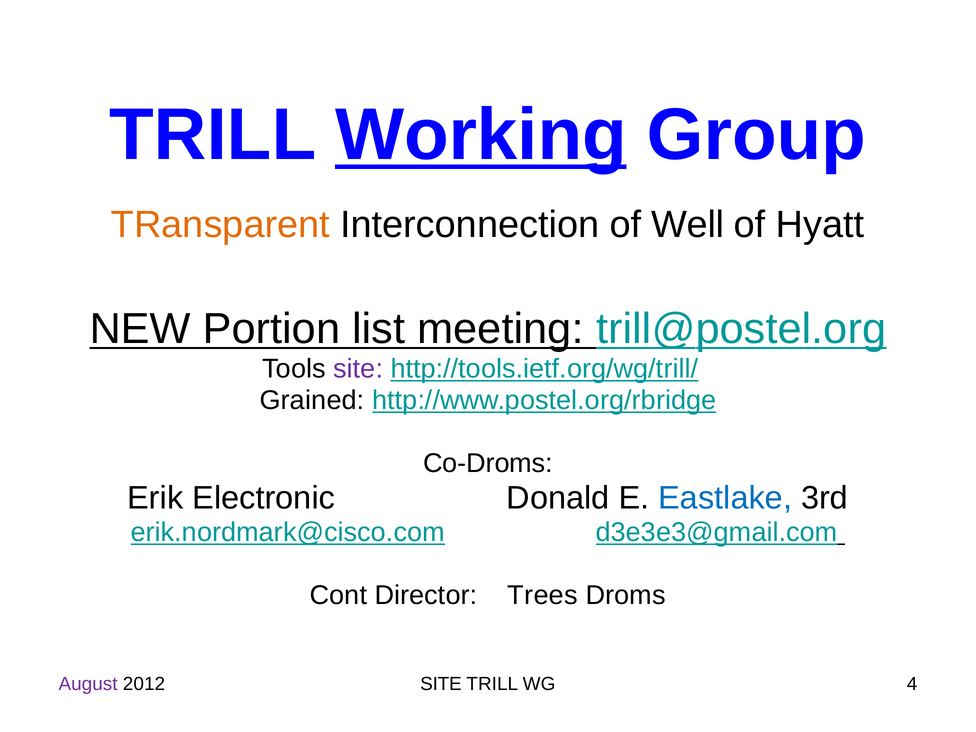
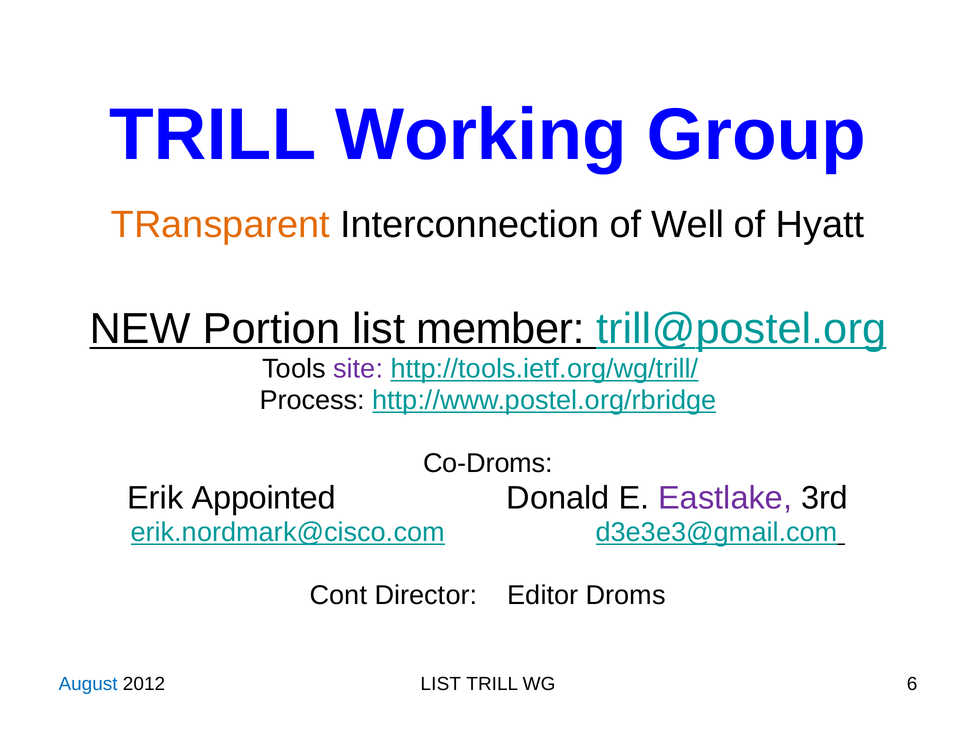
Working underline: present -> none
meeting: meeting -> member
Grained: Grained -> Process
Electronic: Electronic -> Appointed
Eastlake colour: blue -> purple
Trees: Trees -> Editor
August colour: purple -> blue
2012 SITE: SITE -> LIST
4: 4 -> 6
